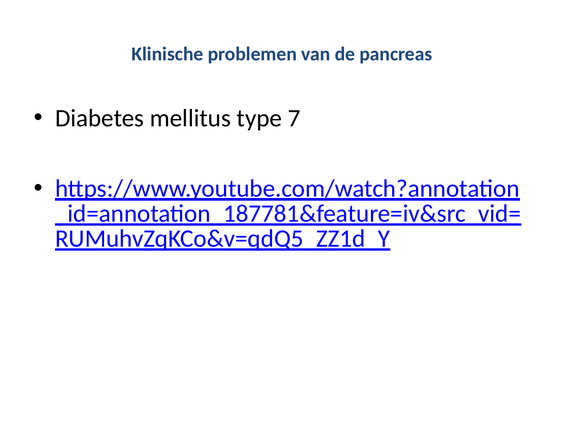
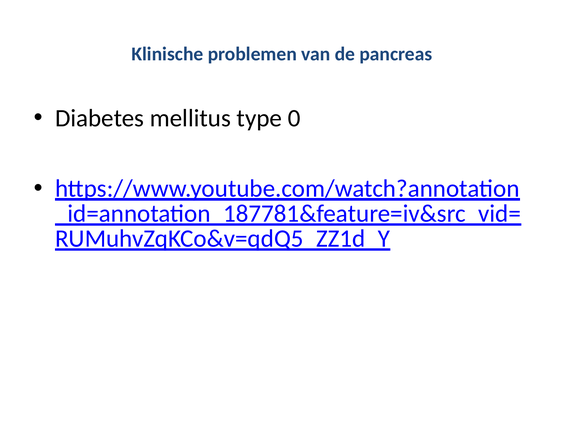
7: 7 -> 0
